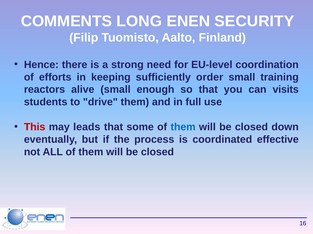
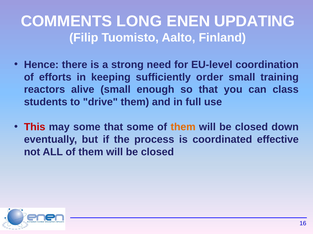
SECURITY: SECURITY -> UPDATING
visits: visits -> class
may leads: leads -> some
them at (183, 127) colour: blue -> orange
